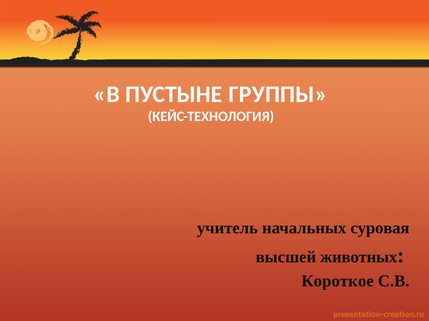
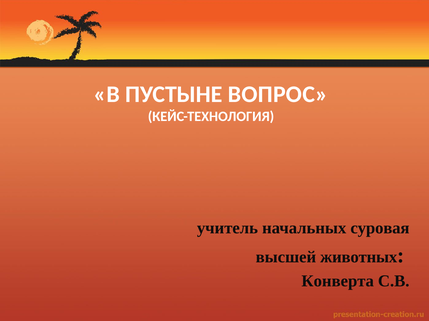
ГРУППЫ: ГРУППЫ -> ВОПРОС
Короткое: Короткое -> Конверта
